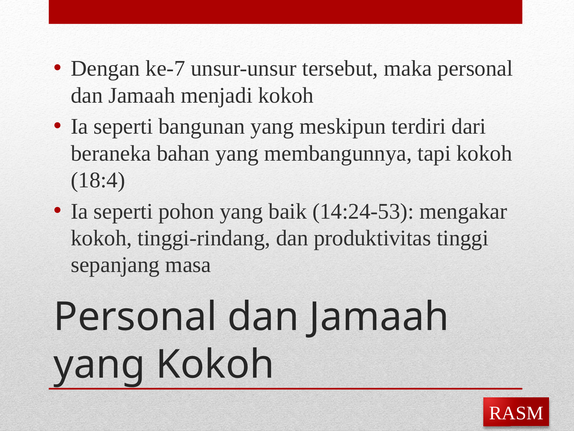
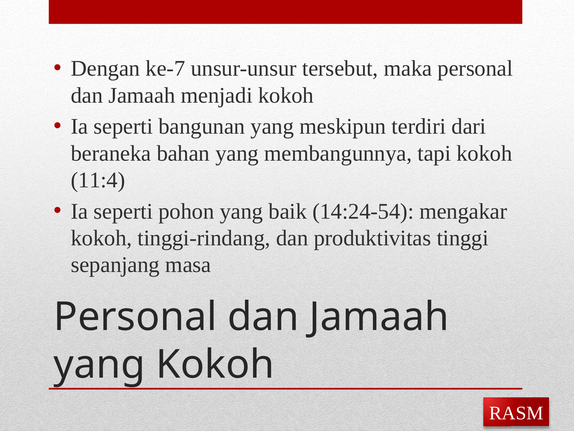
18:4: 18:4 -> 11:4
14:24-53: 14:24-53 -> 14:24-54
